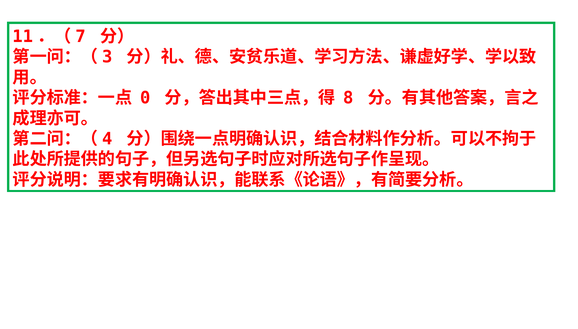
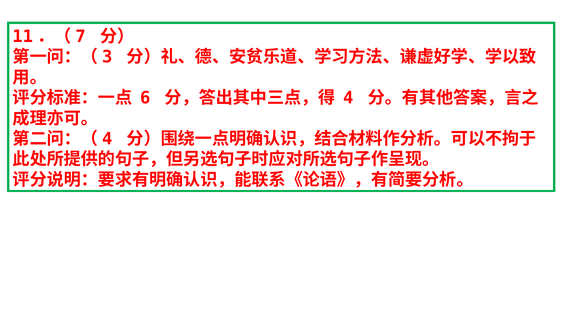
0: 0 -> 6
8: 8 -> 4
